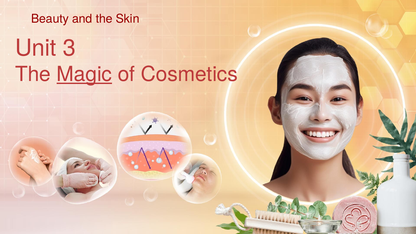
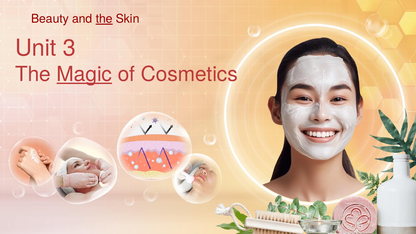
the at (104, 19) underline: none -> present
